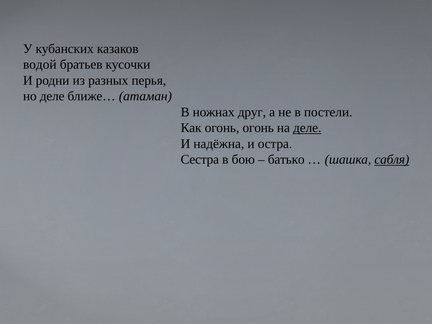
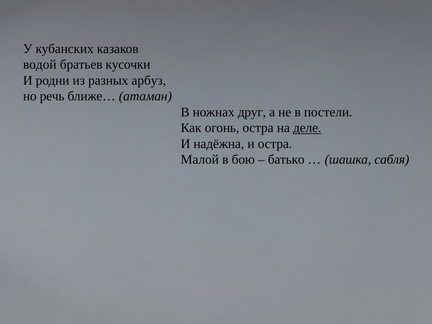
перья: перья -> арбуз
но деле: деле -> речь
огонь огонь: огонь -> остра
Сестра: Сестра -> Малой
сабля underline: present -> none
